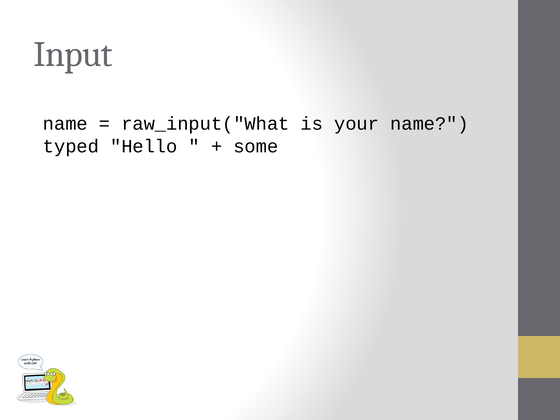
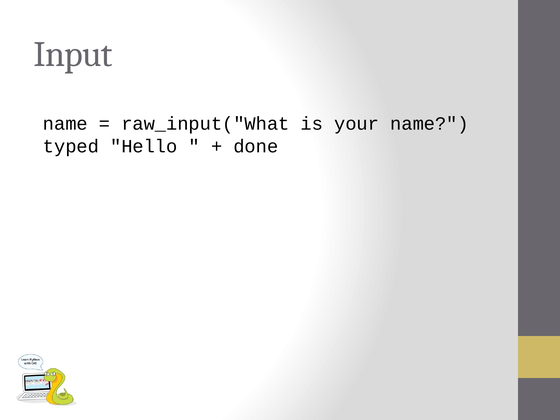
some: some -> done
